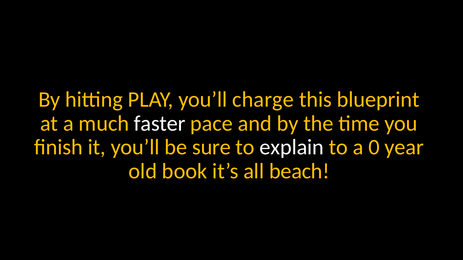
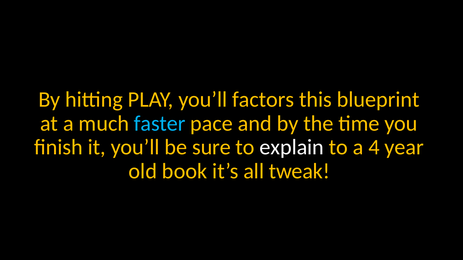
charge: charge -> factors
faster colour: white -> light blue
0: 0 -> 4
beach: beach -> tweak
